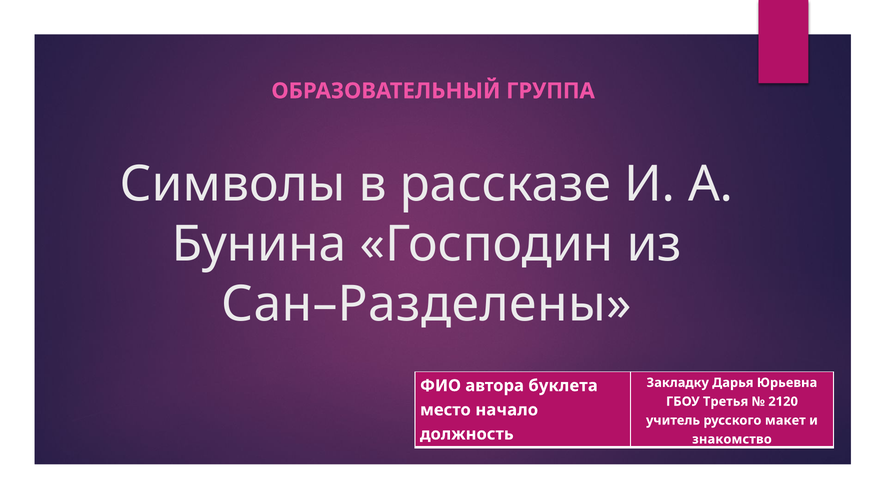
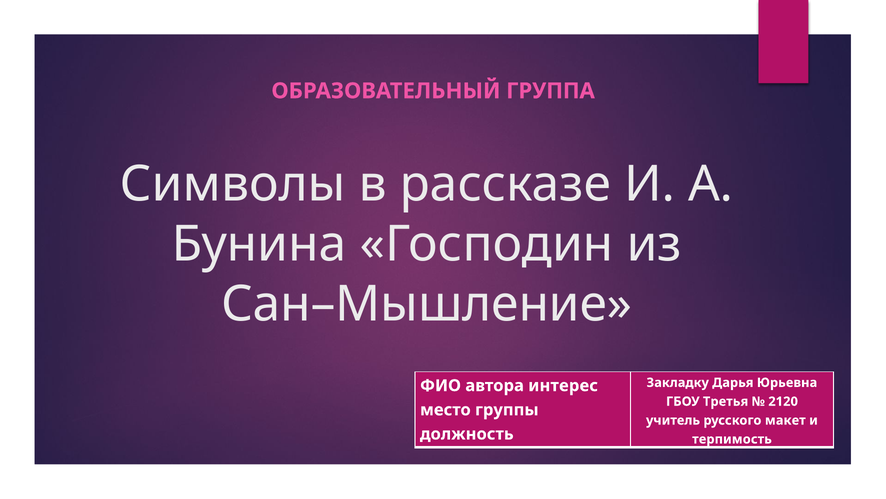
Сан–Разделены: Сан–Разделены -> Сан–Мышление
буклета: буклета -> интерес
начало: начало -> группы
знакомство: знакомство -> терпимость
